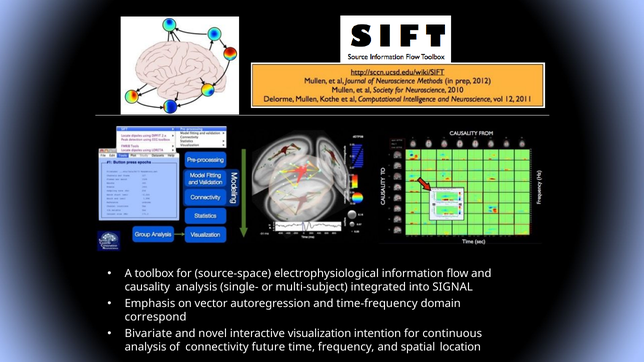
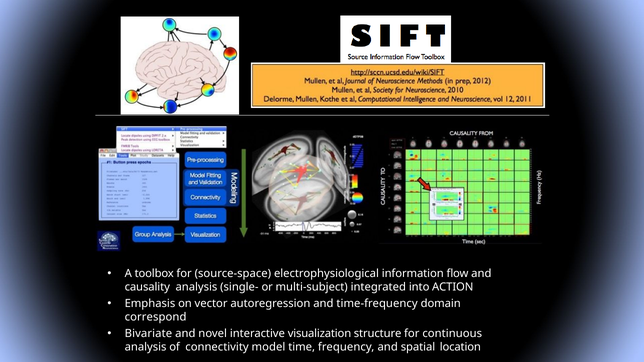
SIGNAL: SIGNAL -> ACTION
intention: intention -> structure
future: future -> model
